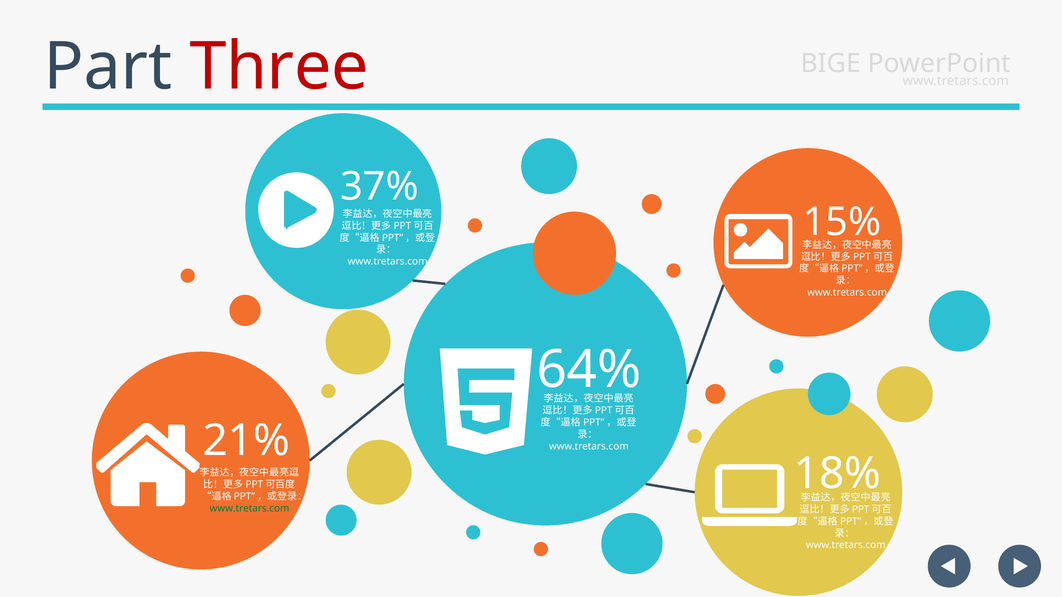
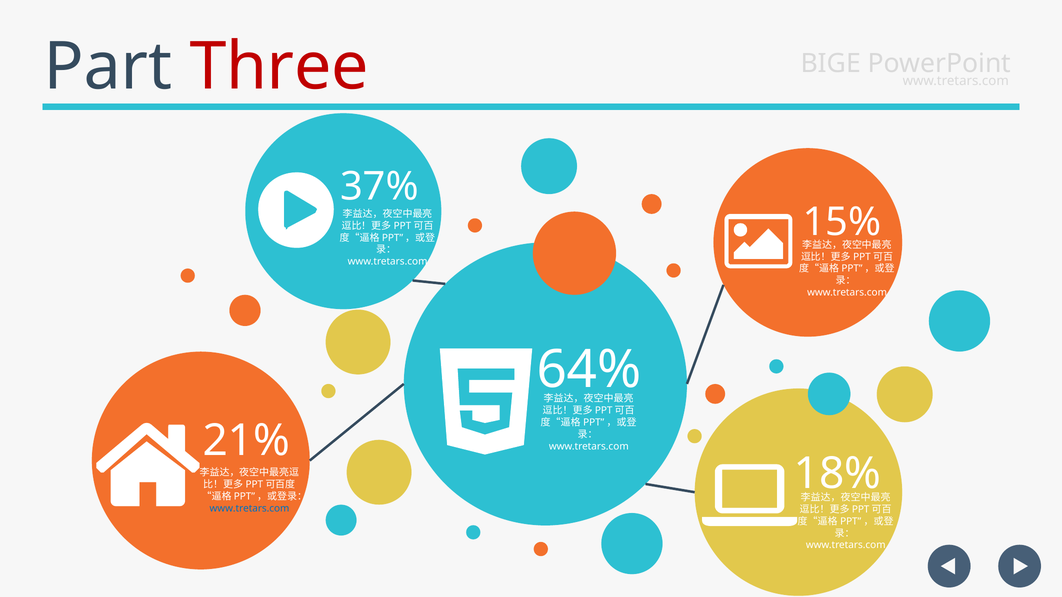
www.tretars.com at (249, 509) colour: green -> blue
